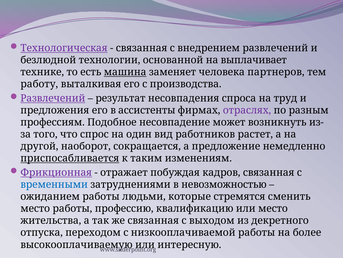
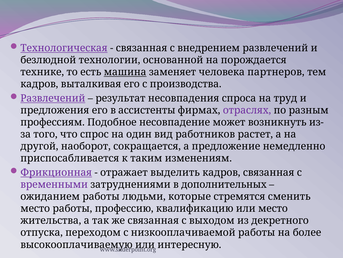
выплачивает: выплачивает -> порождается
работу at (39, 84): работу -> кадров
приспосабливается underline: present -> none
побуждая: побуждая -> выделить
временными colour: blue -> purple
невозможностью: невозможностью -> дополнительных
